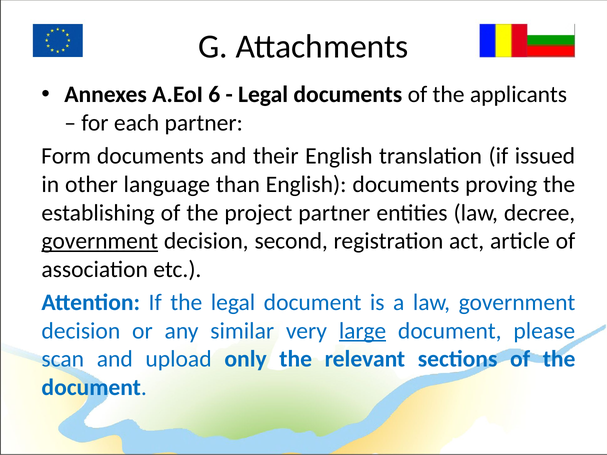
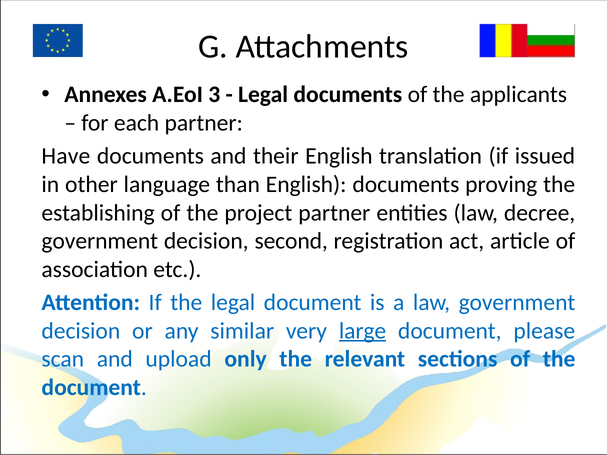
6: 6 -> 3
Form: Form -> Have
government at (100, 241) underline: present -> none
